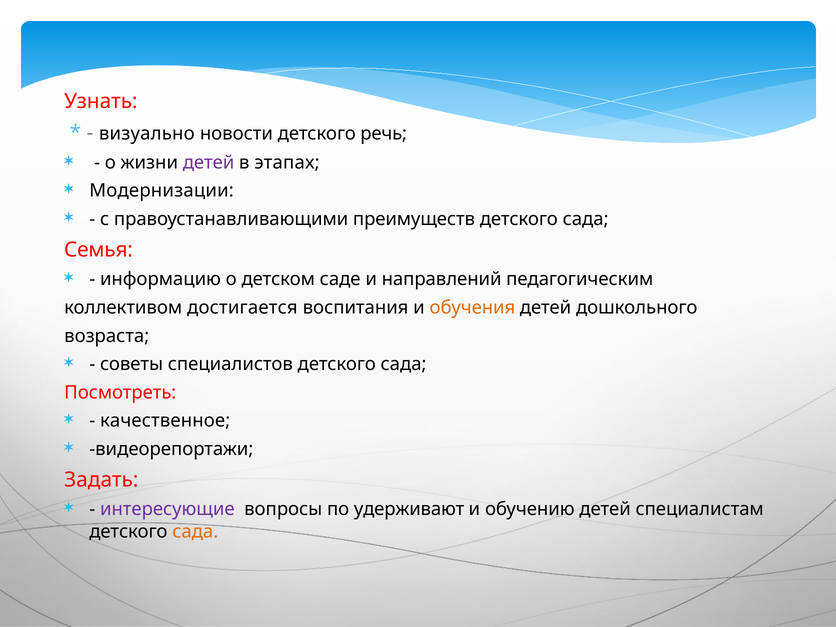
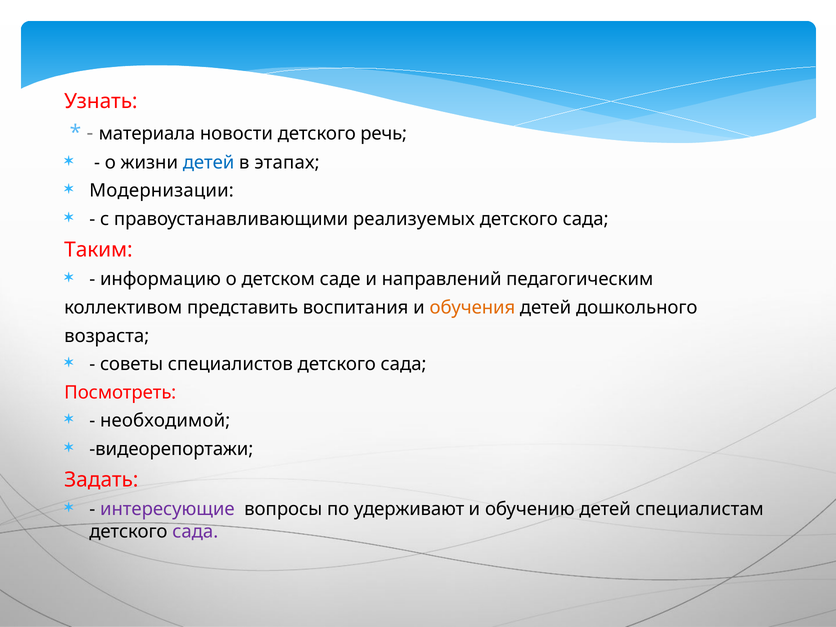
визуально: визуально -> материала
детей at (209, 163) colour: purple -> blue
преимуществ: преимуществ -> реализуемых
Семья: Семья -> Таким
достигается: достигается -> представить
качественное: качественное -> необходимой
сада at (195, 532) colour: orange -> purple
